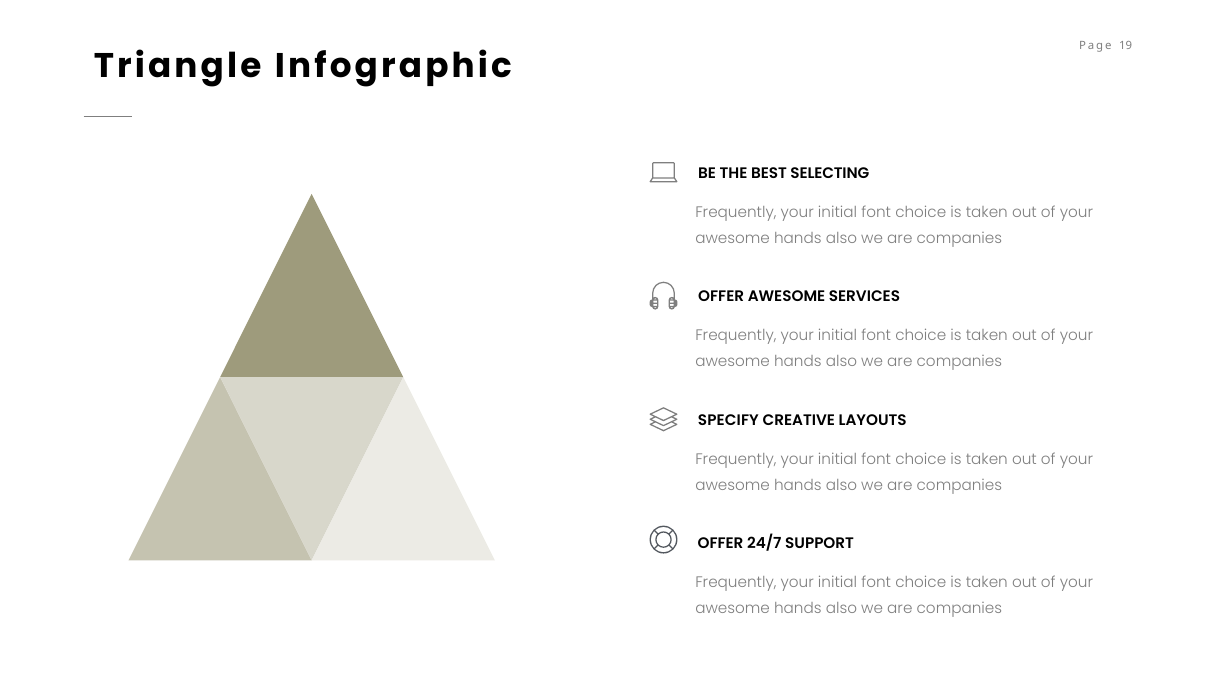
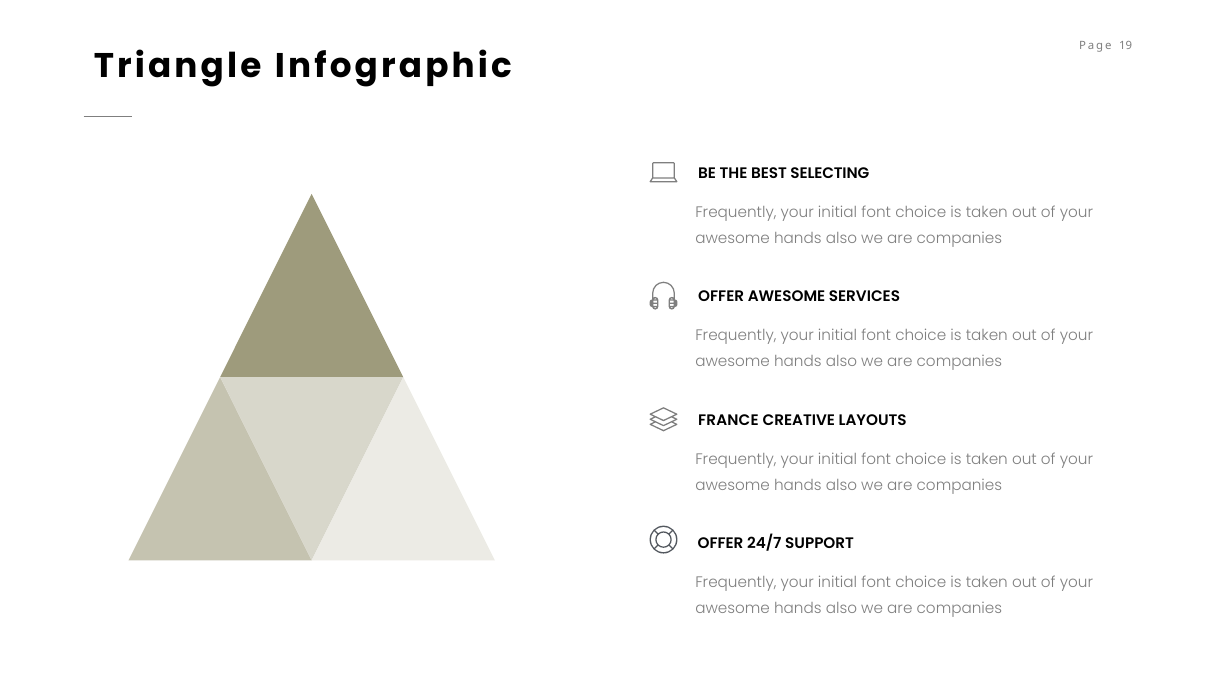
SPECIFY: SPECIFY -> FRANCE
